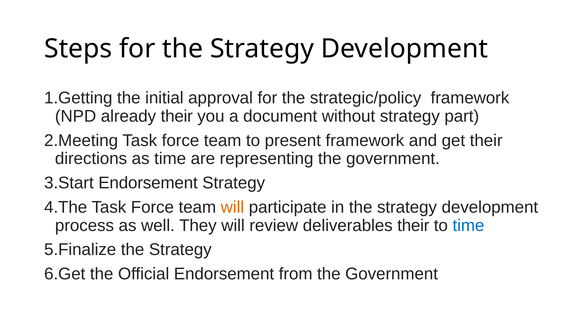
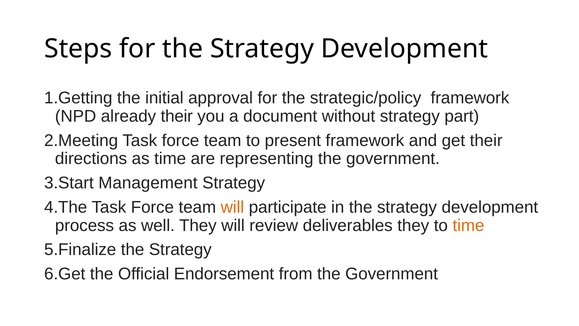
Endorsement at (148, 183): Endorsement -> Management
deliverables their: their -> they
time at (468, 225) colour: blue -> orange
